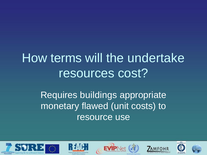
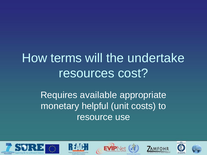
buildings: buildings -> available
flawed: flawed -> helpful
